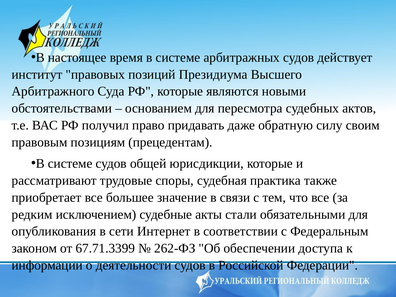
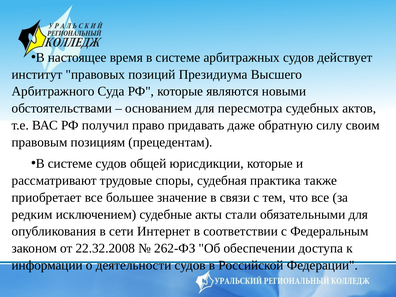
67.71.3399: 67.71.3399 -> 22.32.2008
